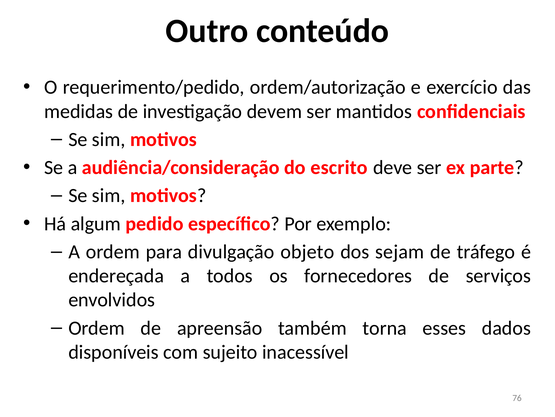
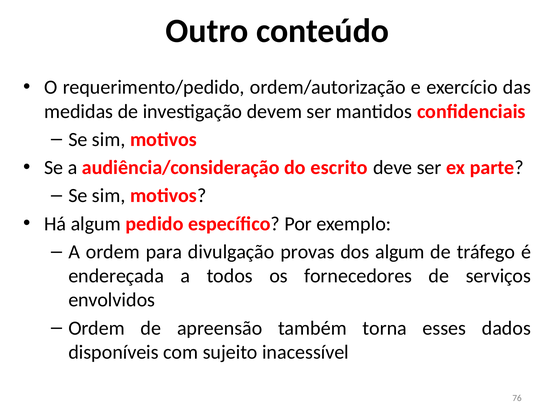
objeto: objeto -> provas
dos sejam: sejam -> algum
